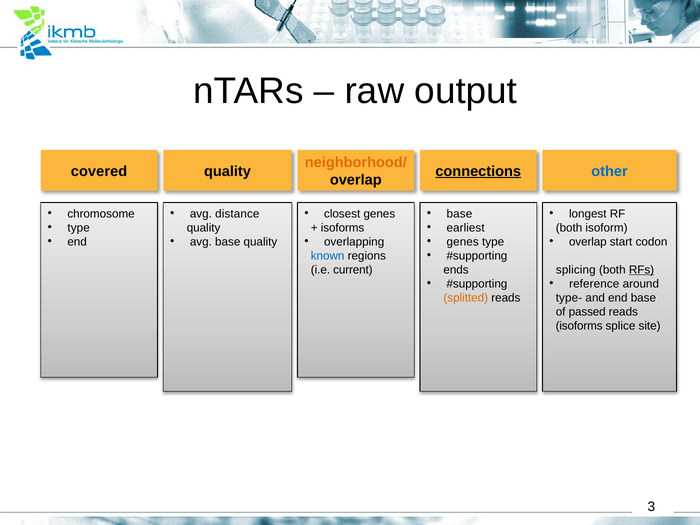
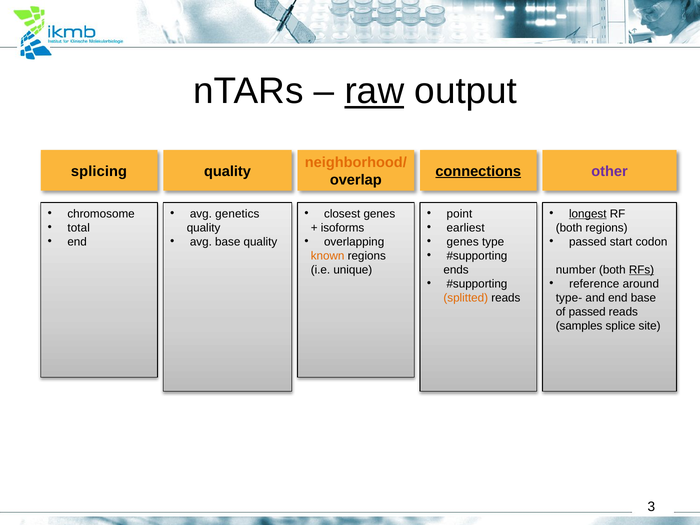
raw underline: none -> present
covered: covered -> splicing
other colour: blue -> purple
distance: distance -> genetics
base at (459, 214): base -> point
longest underline: none -> present
type at (79, 228): type -> total
both isoform: isoform -> regions
overlap at (588, 242): overlap -> passed
known colour: blue -> orange
current: current -> unique
splicing: splicing -> number
isoforms at (579, 326): isoforms -> samples
